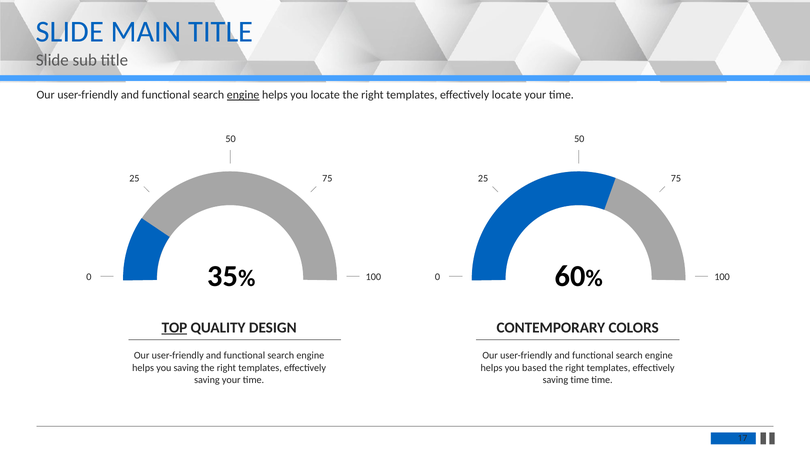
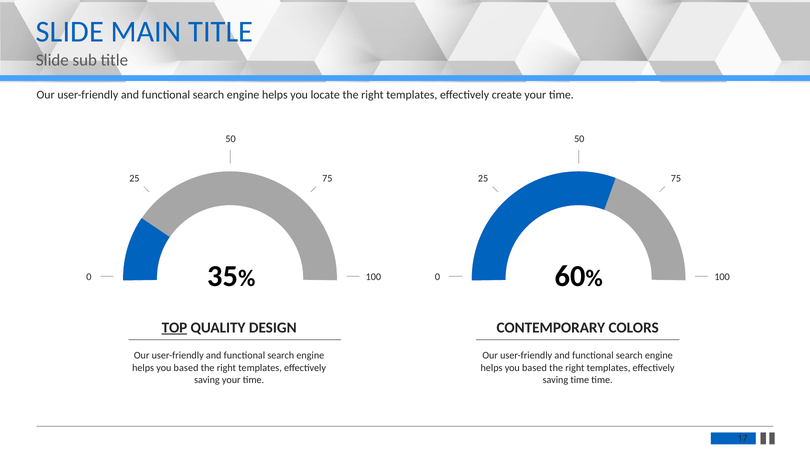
engine at (243, 95) underline: present -> none
effectively locate: locate -> create
saving at (186, 367): saving -> based
